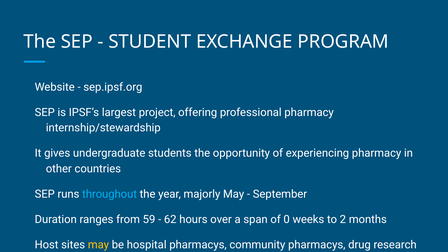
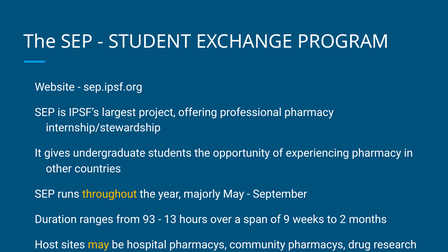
throughout colour: light blue -> yellow
59: 59 -> 93
62: 62 -> 13
0: 0 -> 9
